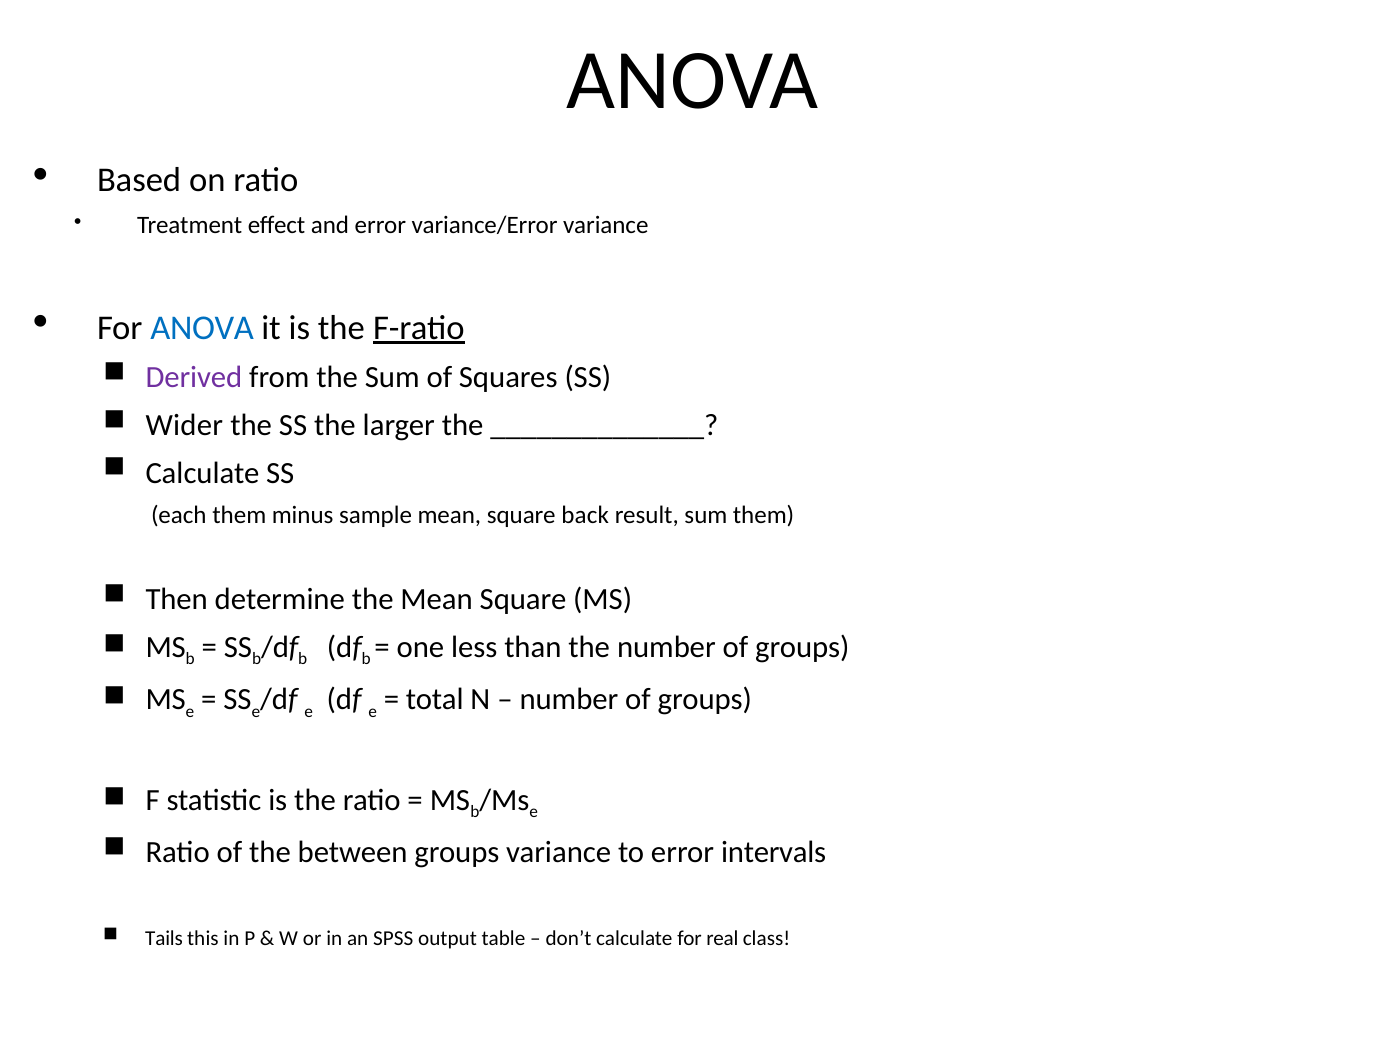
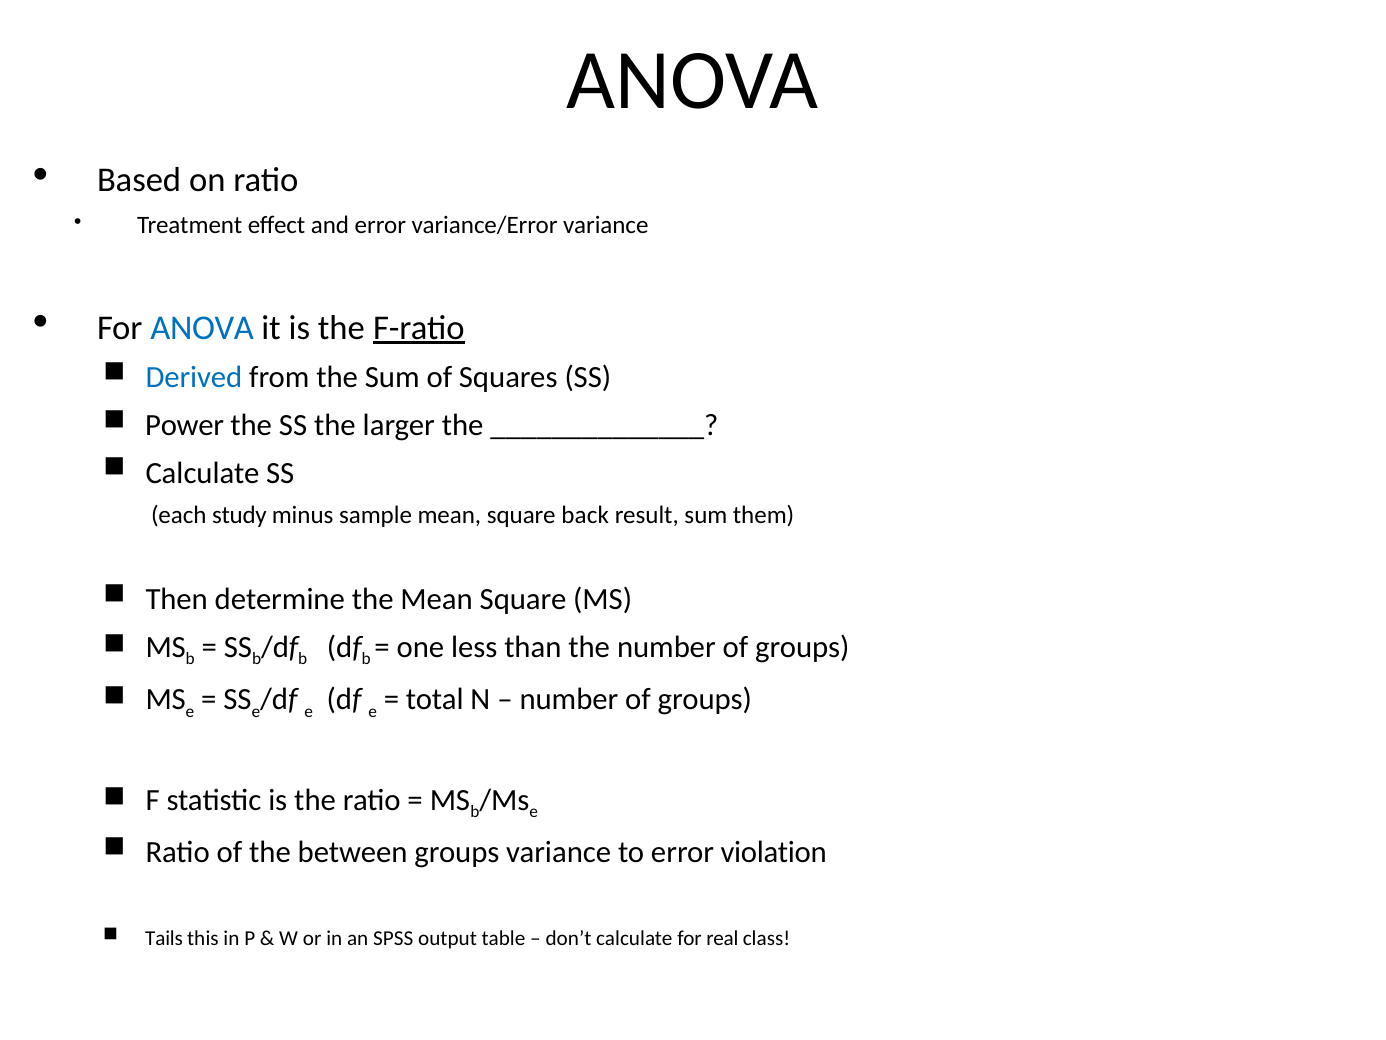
Derived colour: purple -> blue
Wider: Wider -> Power
each them: them -> study
intervals: intervals -> violation
